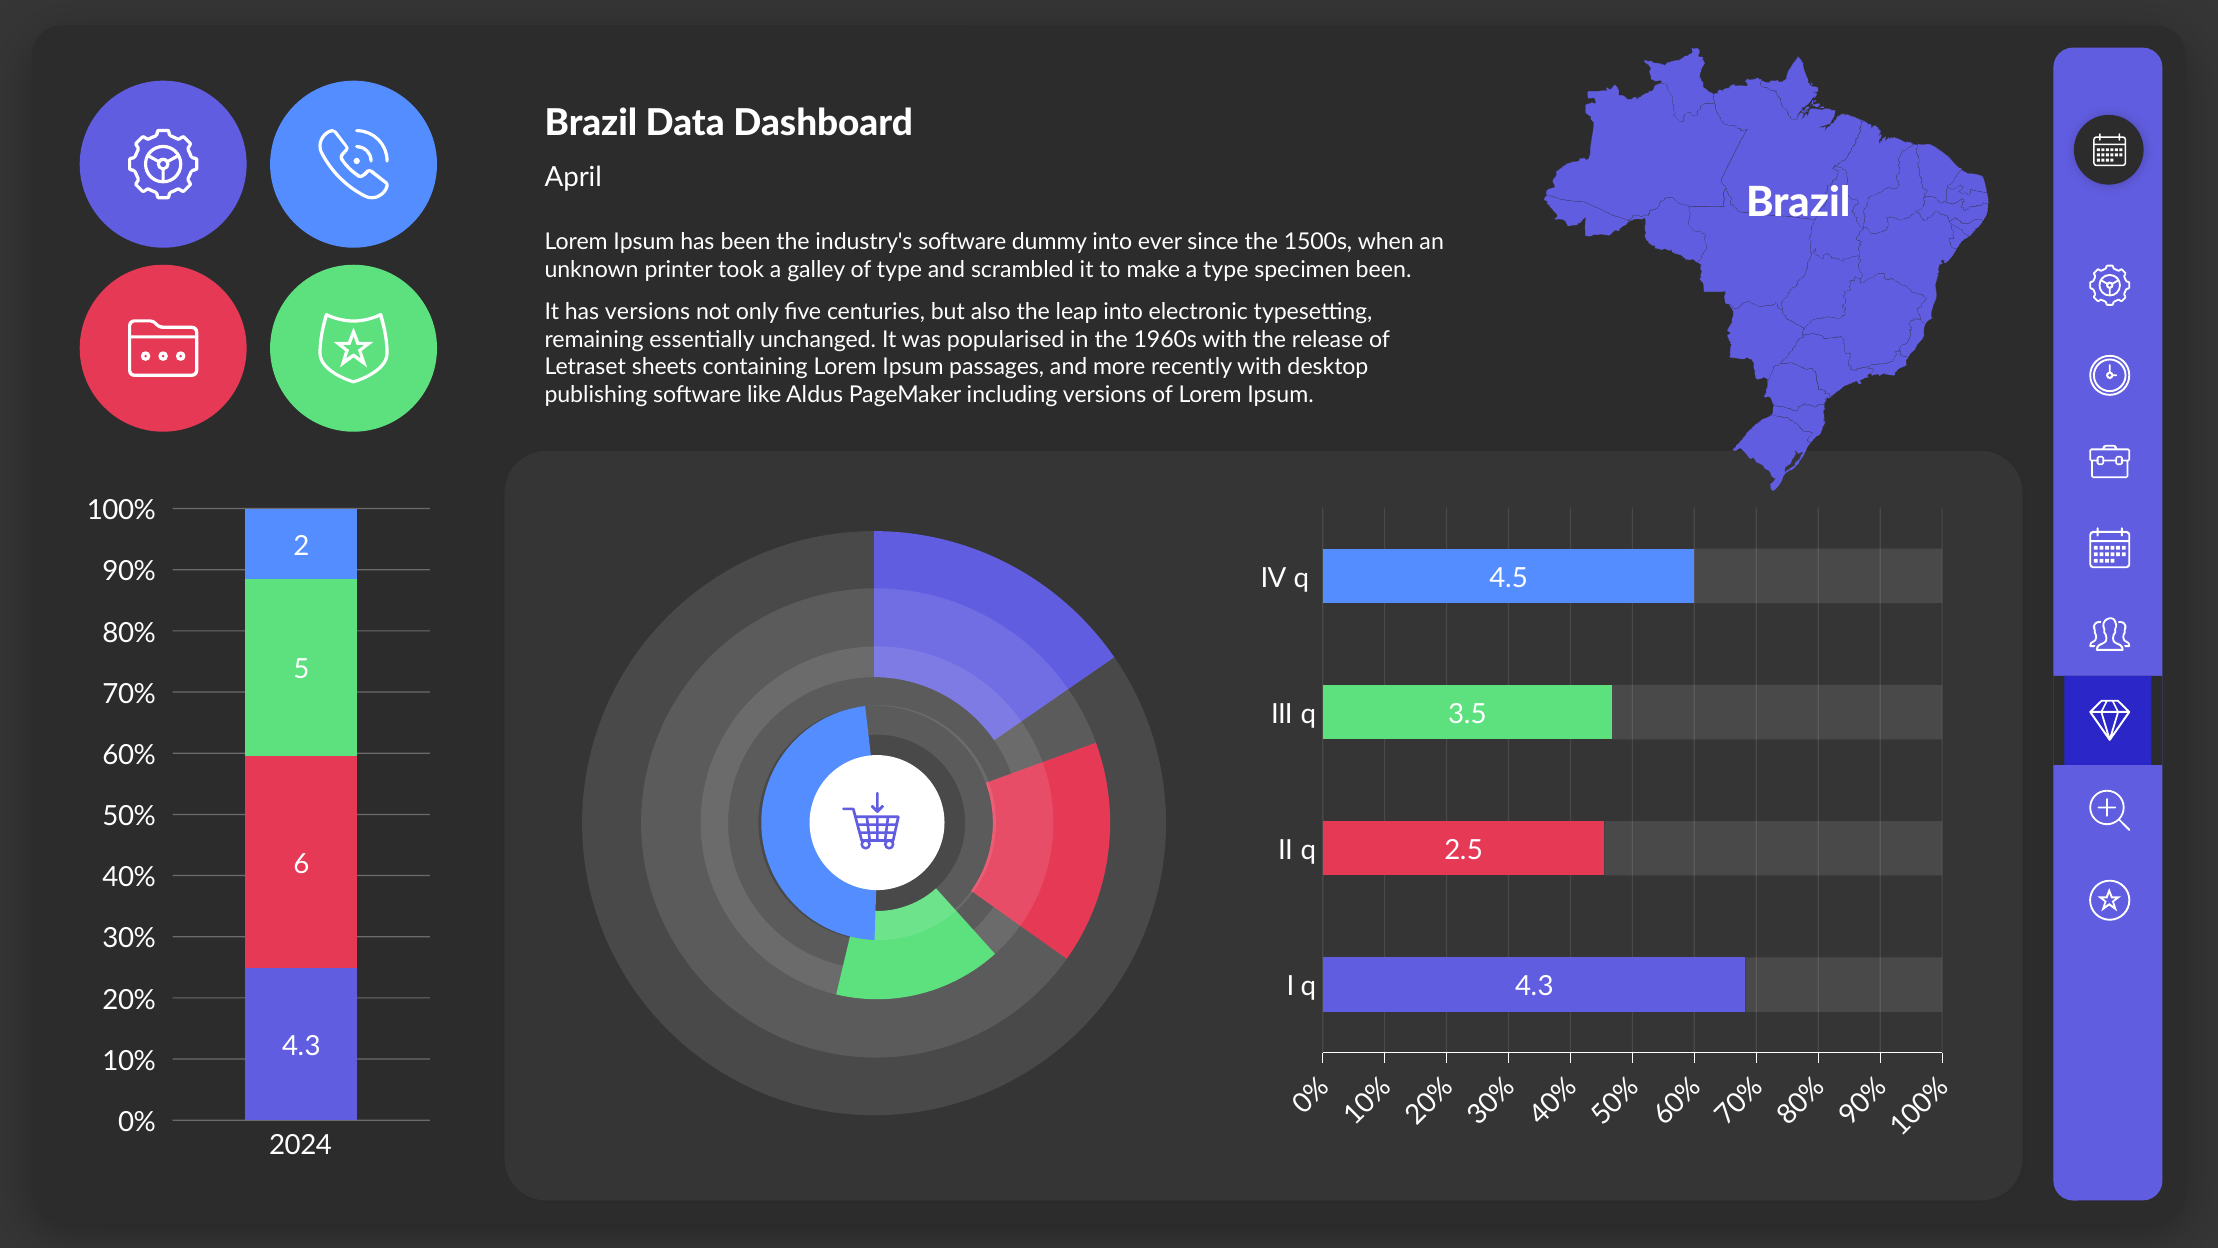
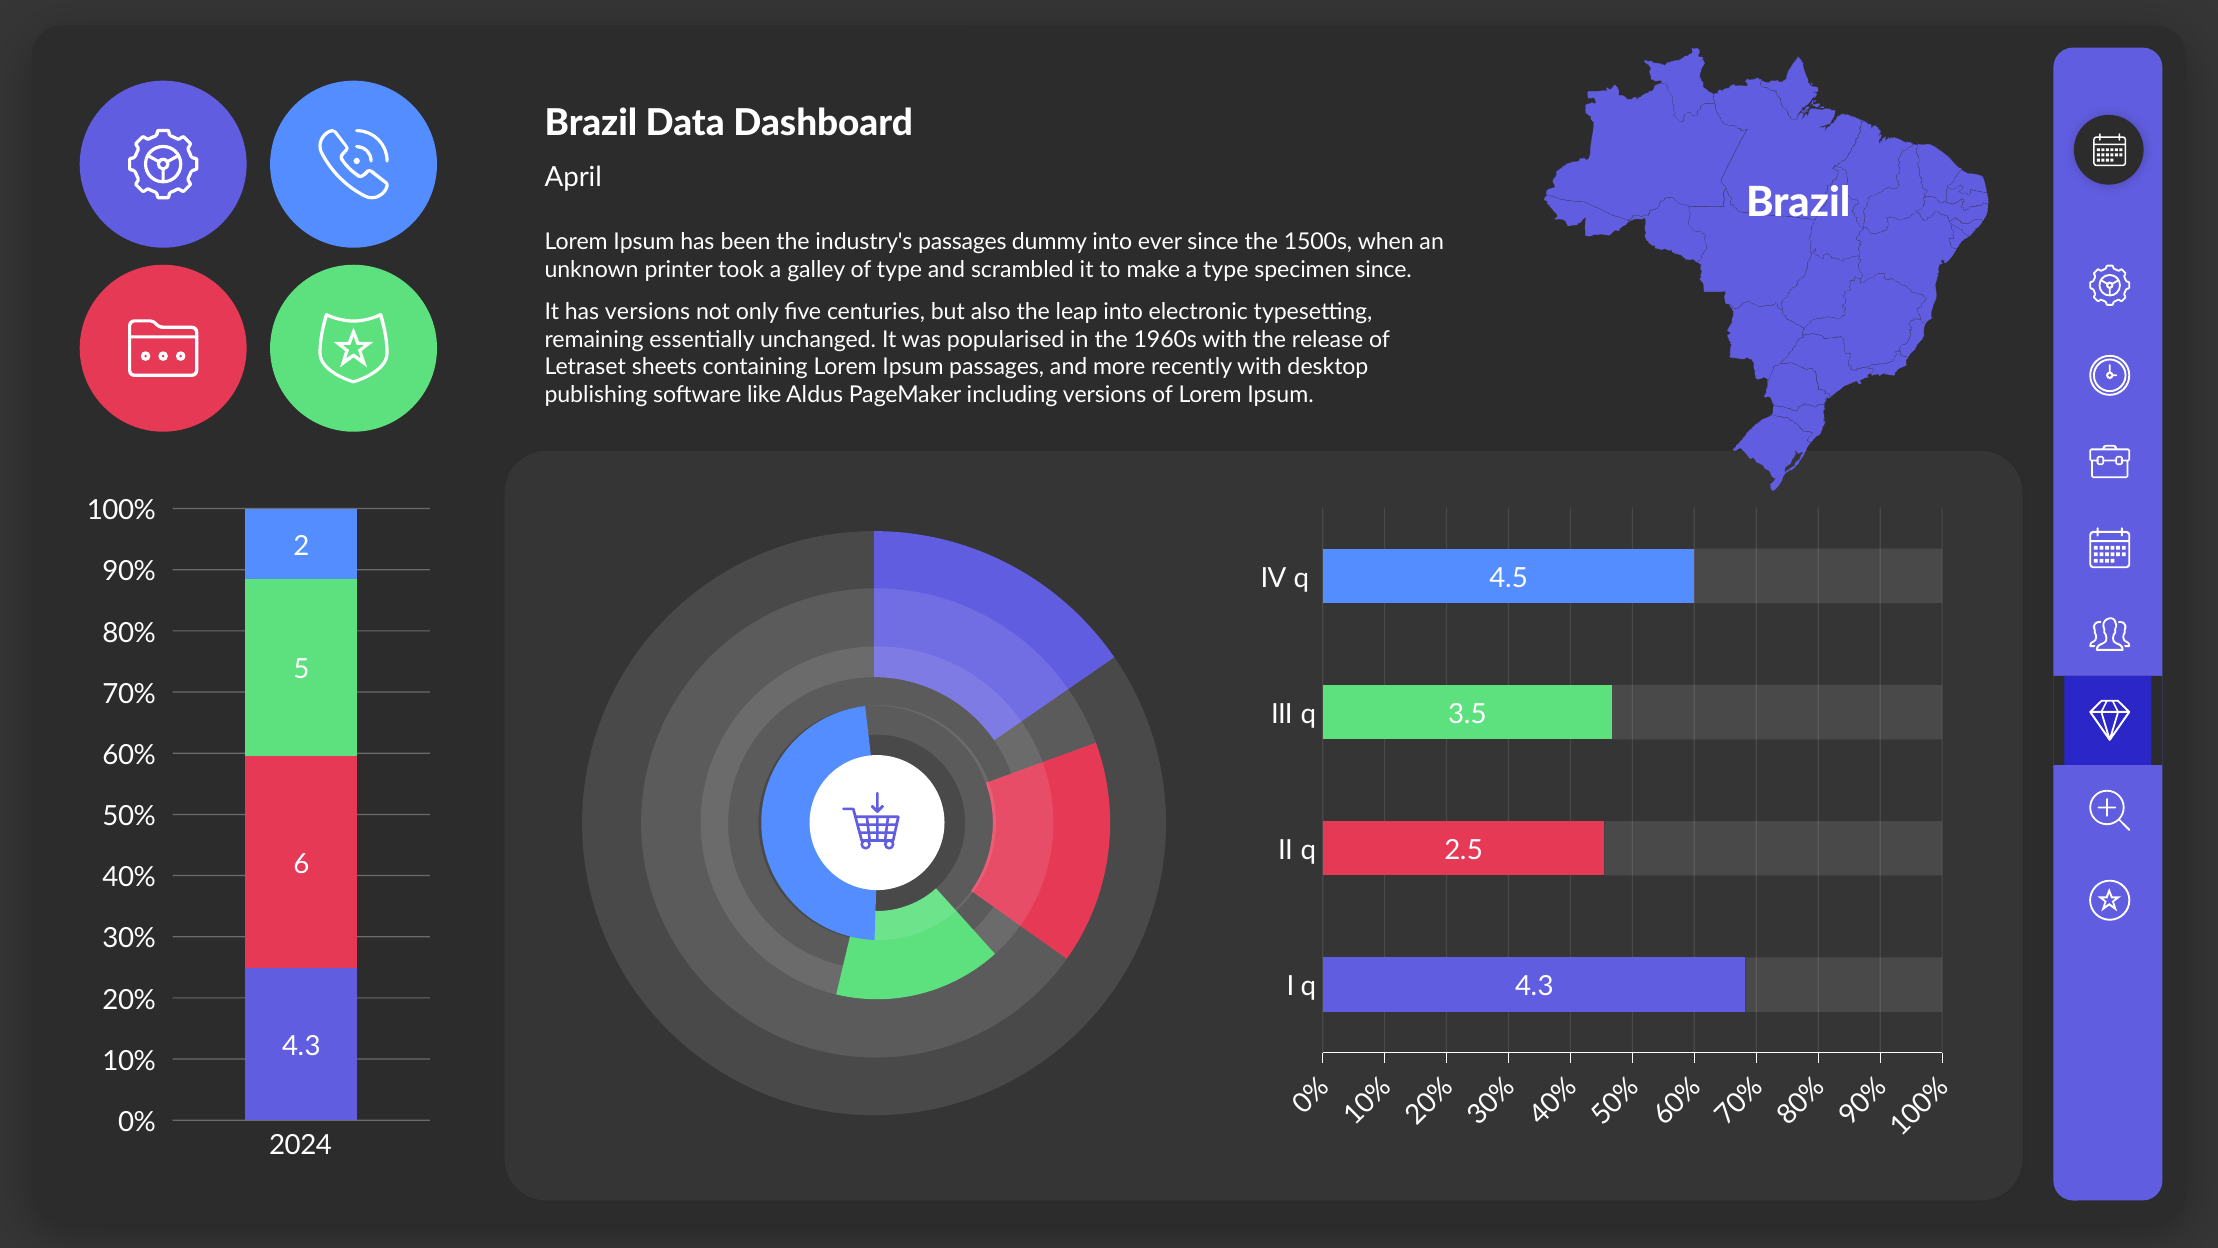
industry's software: software -> passages
specimen been: been -> since
